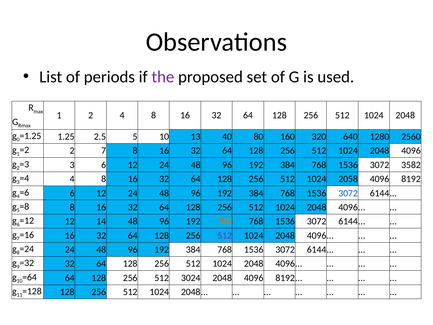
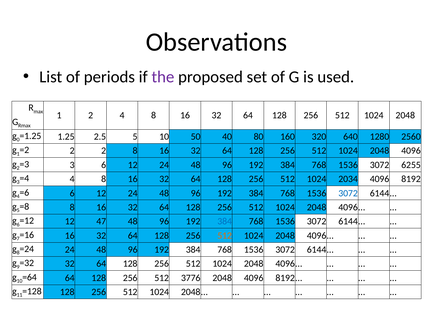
13: 13 -> 50
2 7: 7 -> 2
3582: 3582 -> 6255
2058: 2058 -> 2034
14: 14 -> 47
384 at (225, 221) colour: orange -> blue
512 at (225, 235) colour: purple -> orange
3024: 3024 -> 3776
